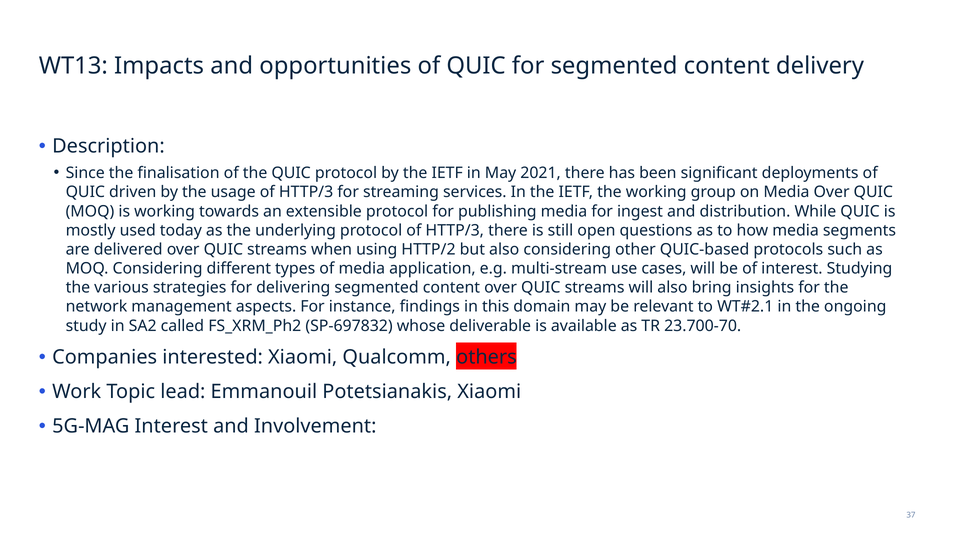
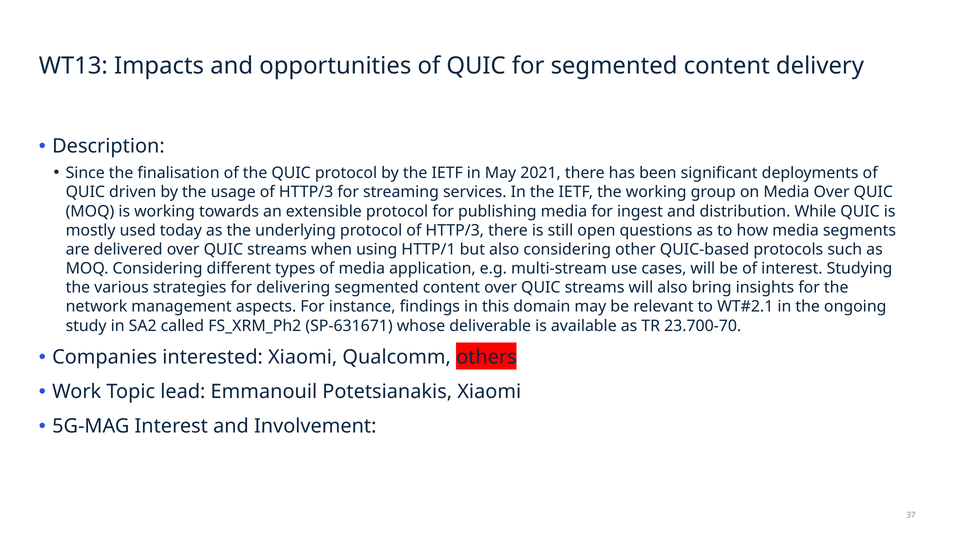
HTTP/2: HTTP/2 -> HTTP/1
SP-697832: SP-697832 -> SP-631671
